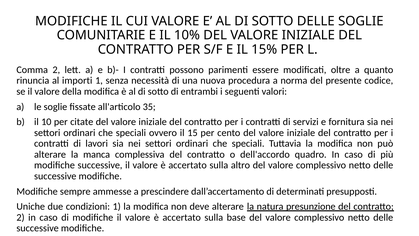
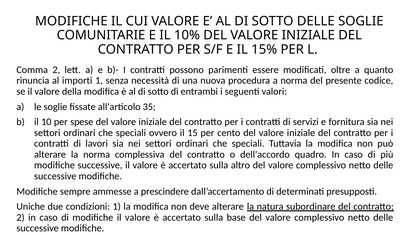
citate: citate -> spese
la manca: manca -> norma
presunzione: presunzione -> subordinare
